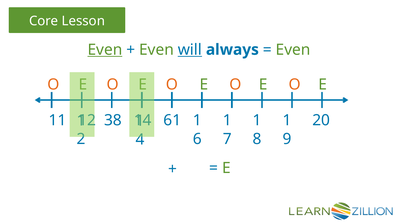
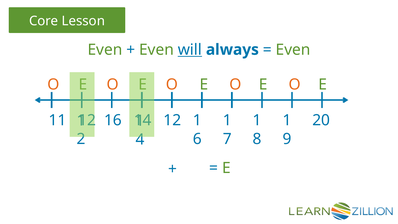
Even at (105, 50) underline: present -> none
38: 38 -> 16
61 at (172, 120): 61 -> 12
